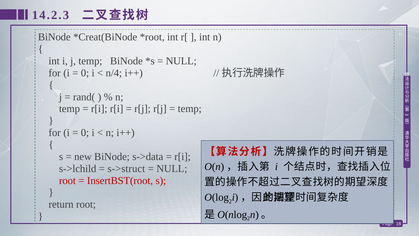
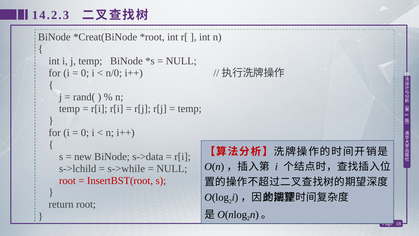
n/4: n/4 -> n/0
s->struct: s->struct -> s->while
